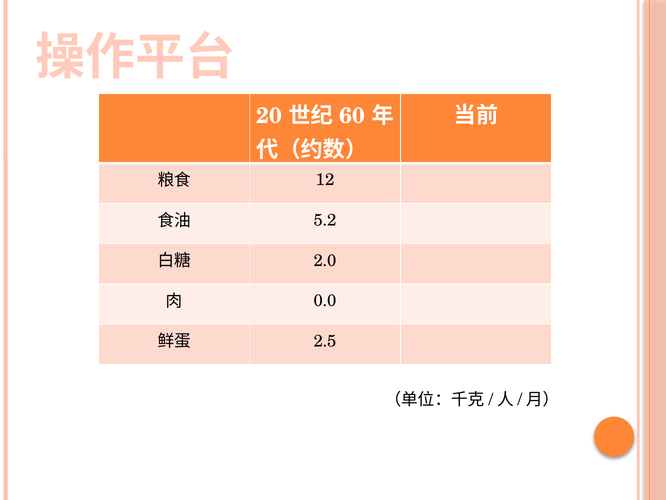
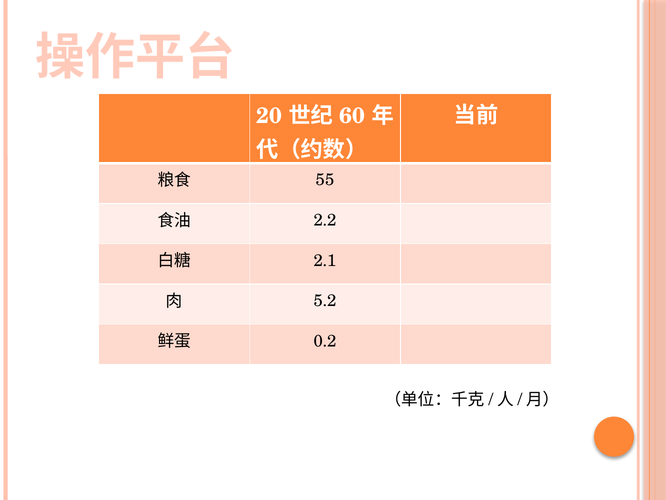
12: 12 -> 55
5.2: 5.2 -> 2.2
2.0: 2.0 -> 2.1
0.0: 0.0 -> 5.2
2.5: 2.5 -> 0.2
